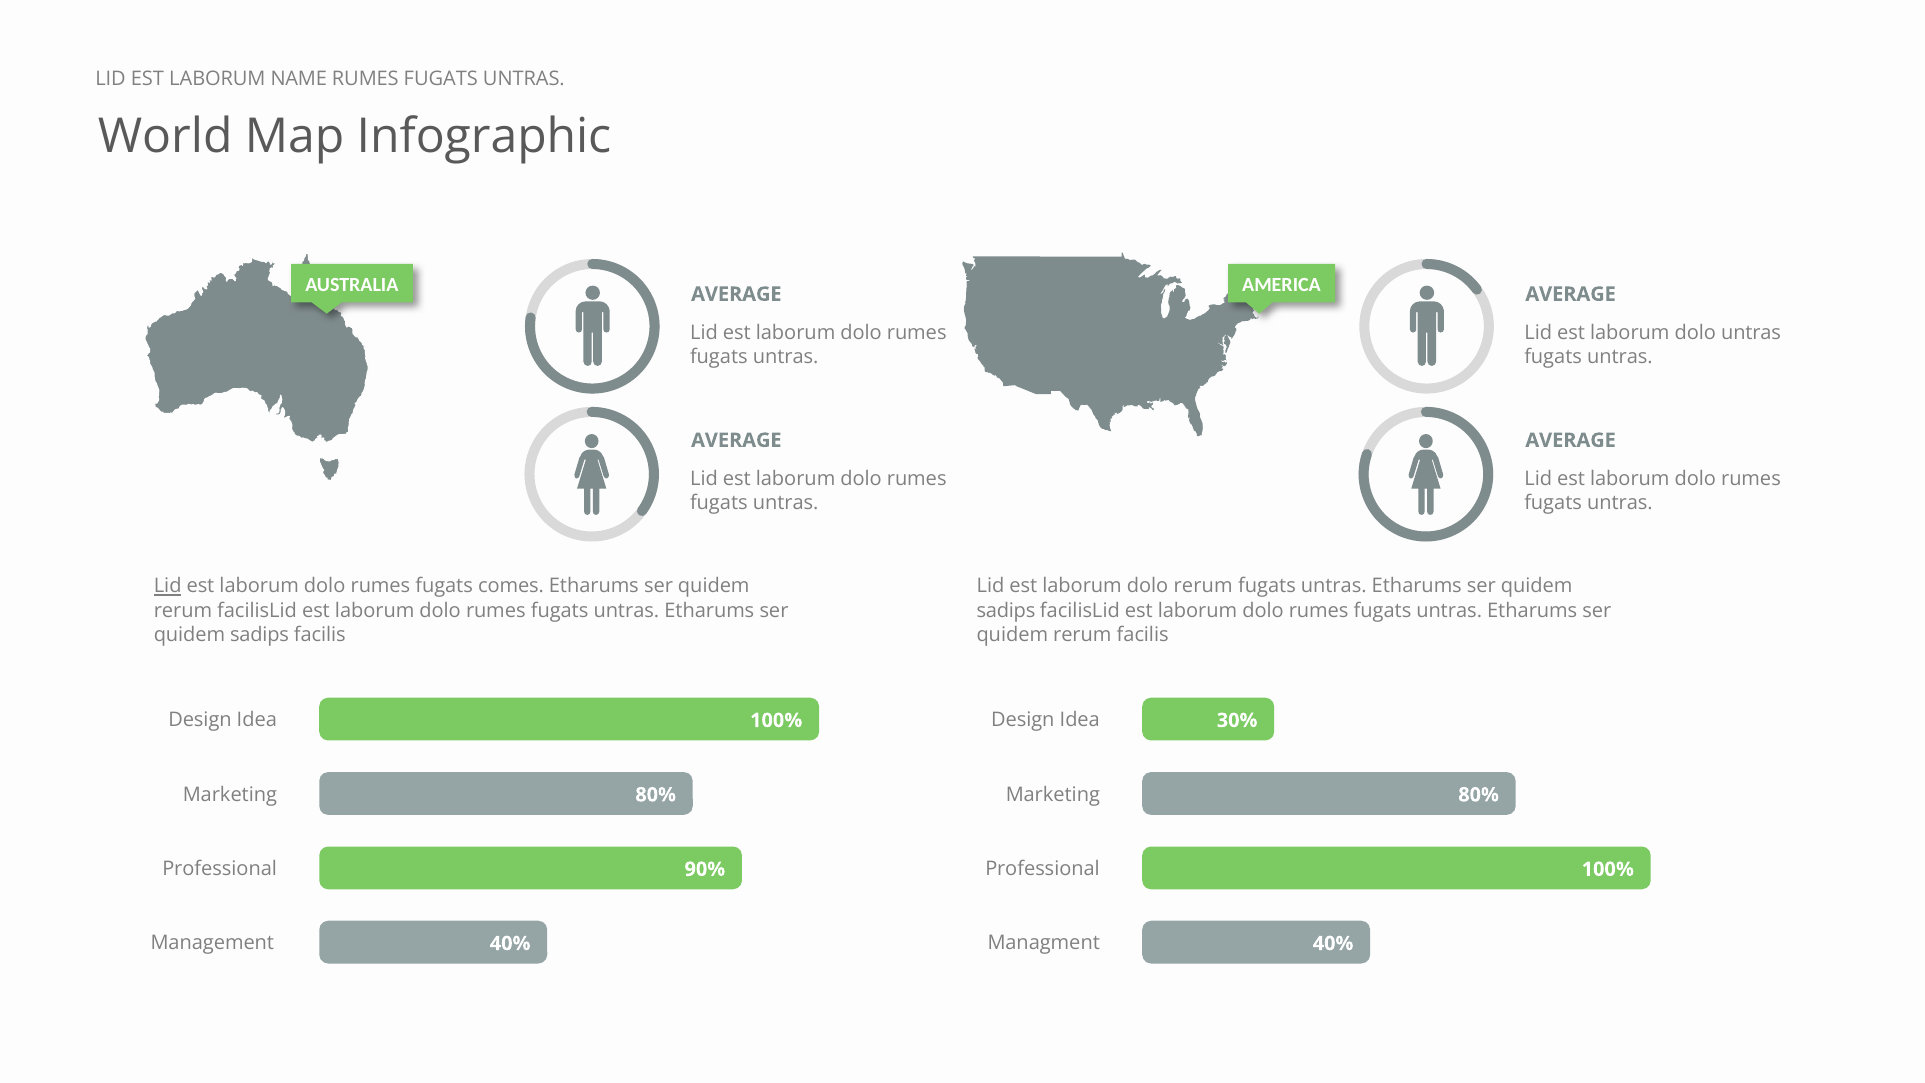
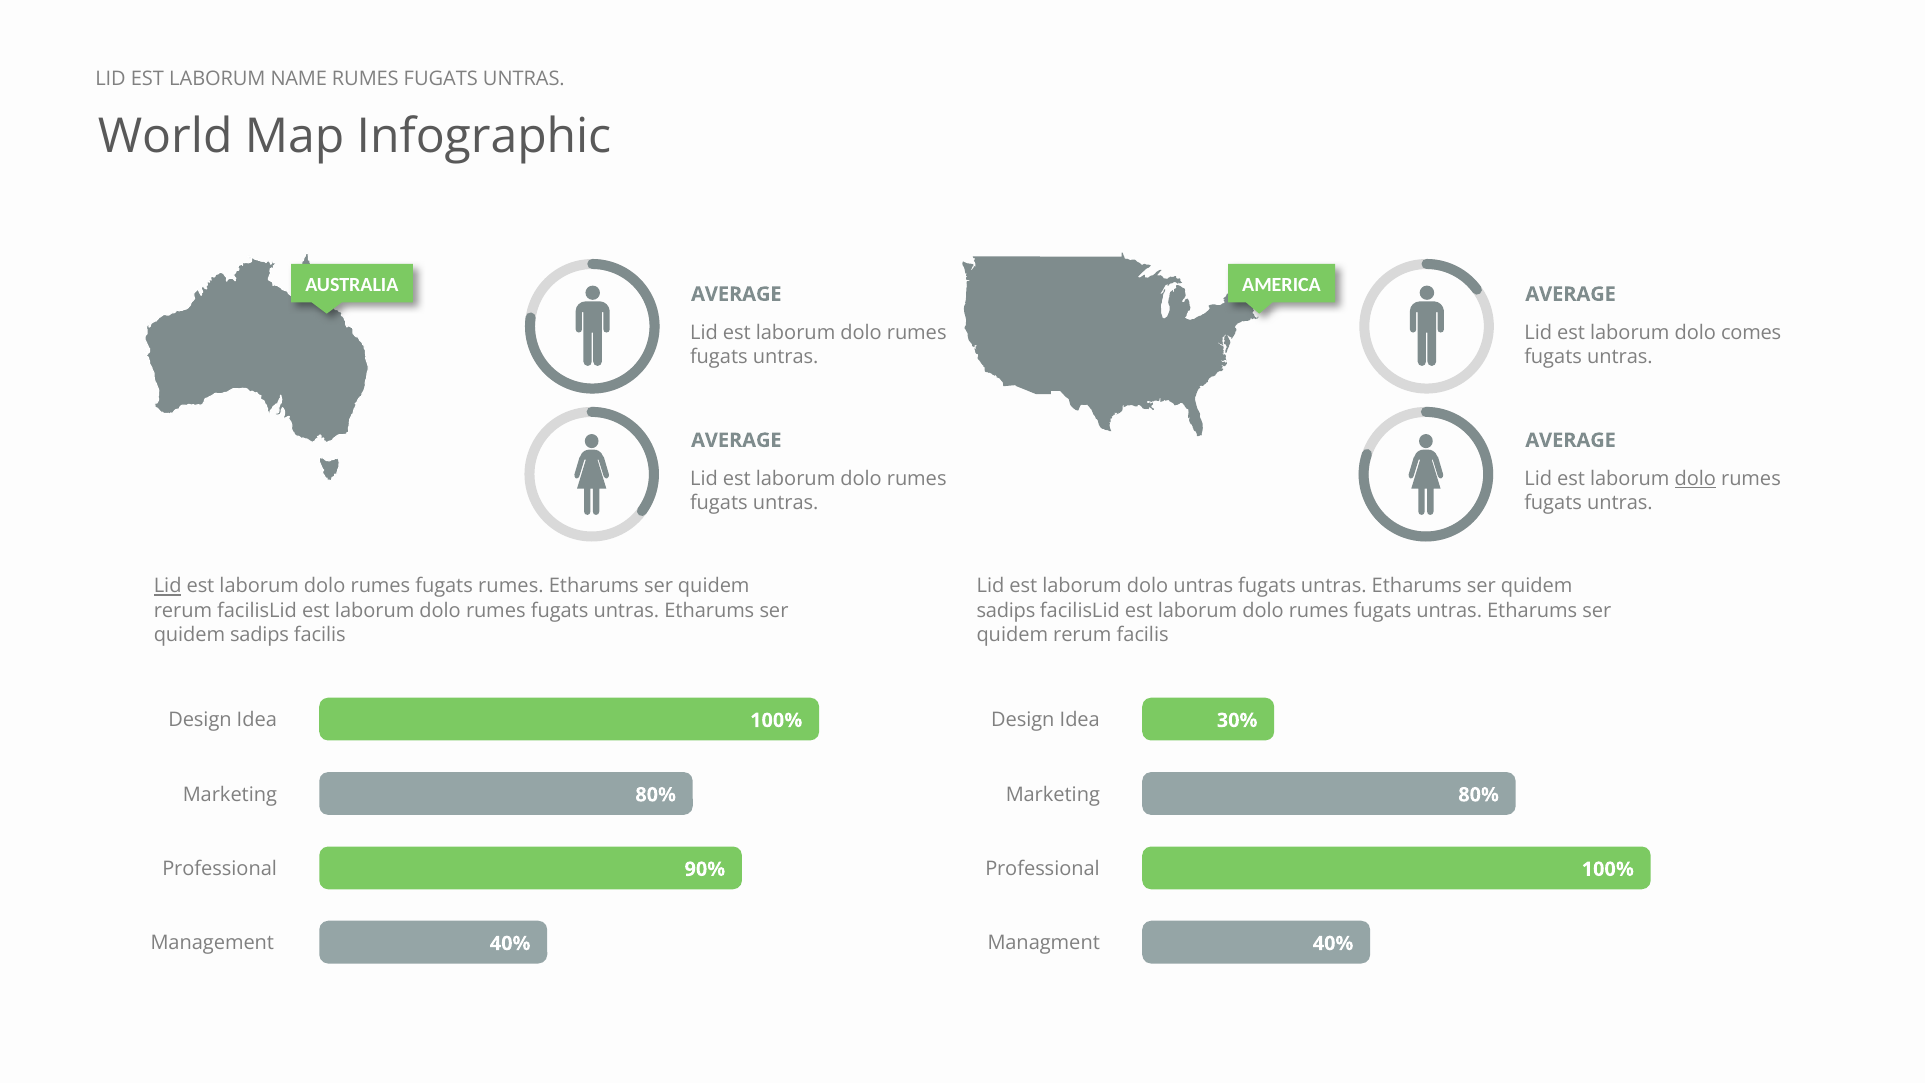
dolo untras: untras -> comes
dolo at (1695, 479) underline: none -> present
fugats comes: comes -> rumes
dolo rerum: rerum -> untras
